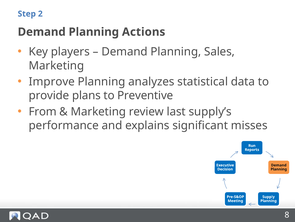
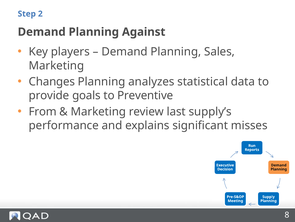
Actions: Actions -> Against
Improve: Improve -> Changes
plans: plans -> goals
